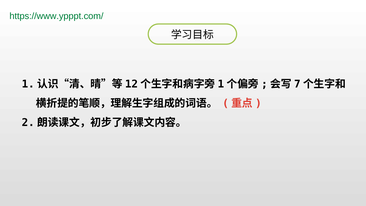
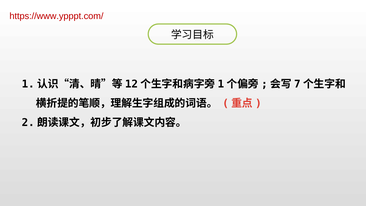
https://www.ypppt.com/ colour: green -> red
